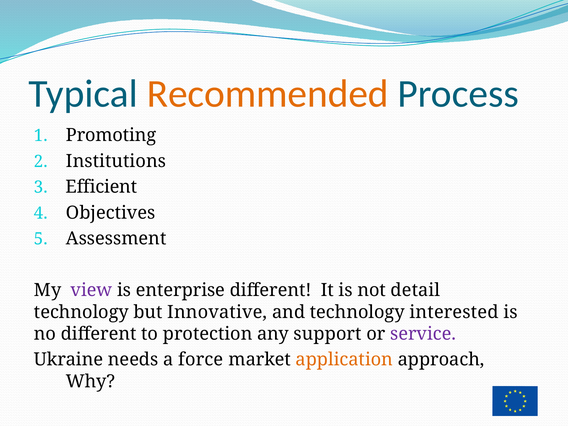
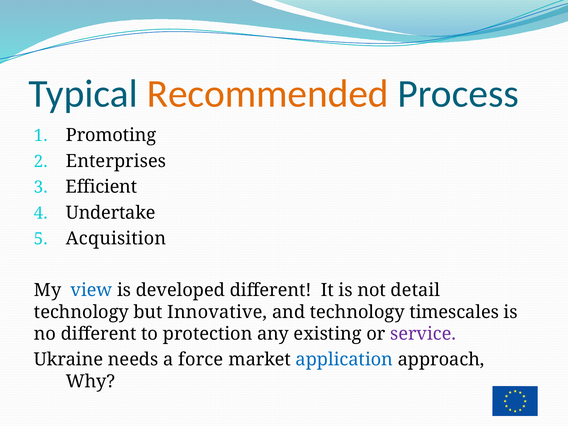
Institutions: Institutions -> Enterprises
Objectives: Objectives -> Undertake
Assessment: Assessment -> Acquisition
view colour: purple -> blue
enterprise: enterprise -> developed
interested: interested -> timescales
support: support -> existing
application colour: orange -> blue
